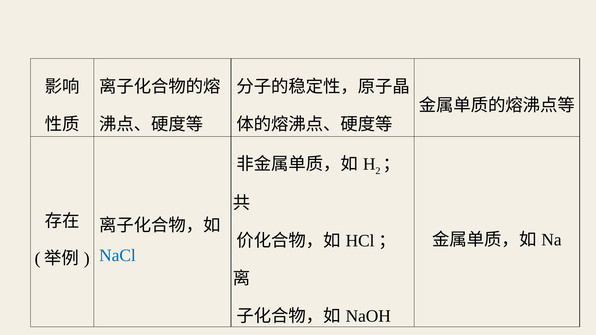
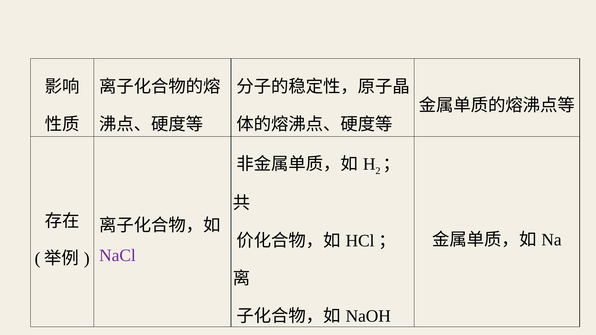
NaCl colour: blue -> purple
